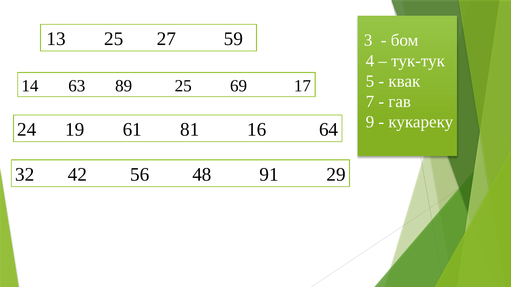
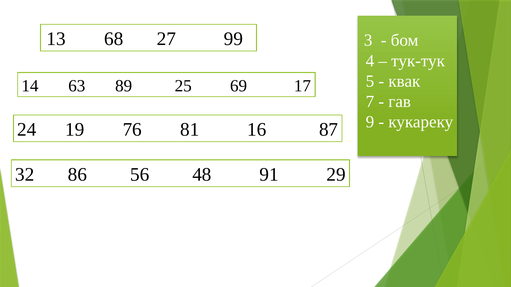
13 25: 25 -> 68
59: 59 -> 99
61: 61 -> 76
64: 64 -> 87
42: 42 -> 86
